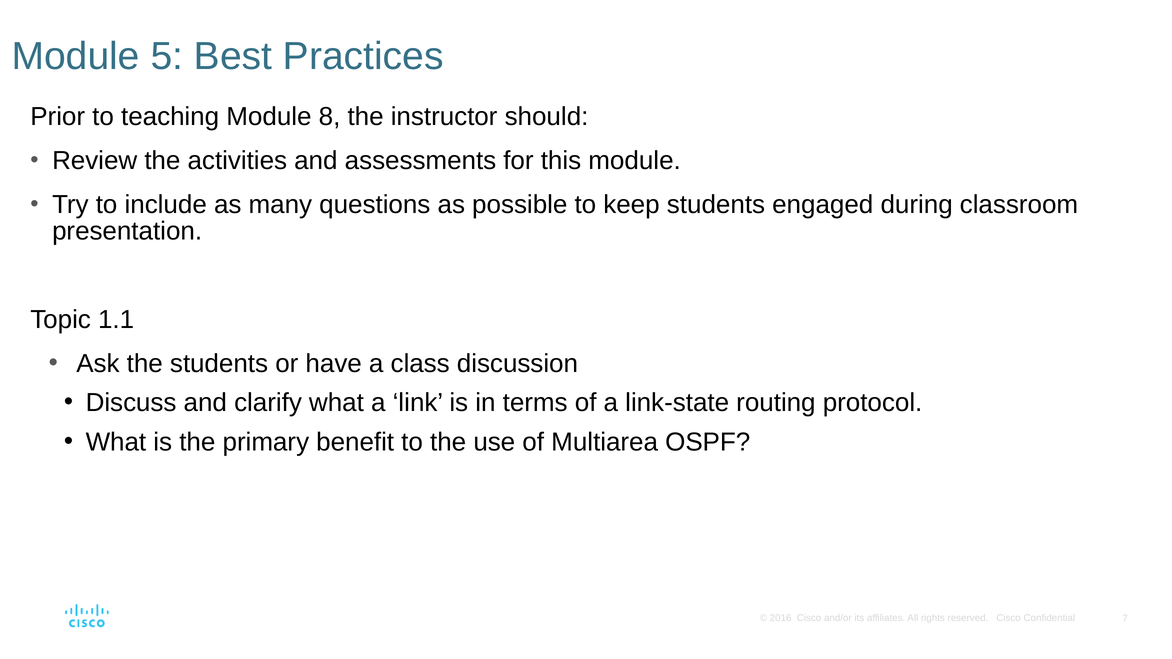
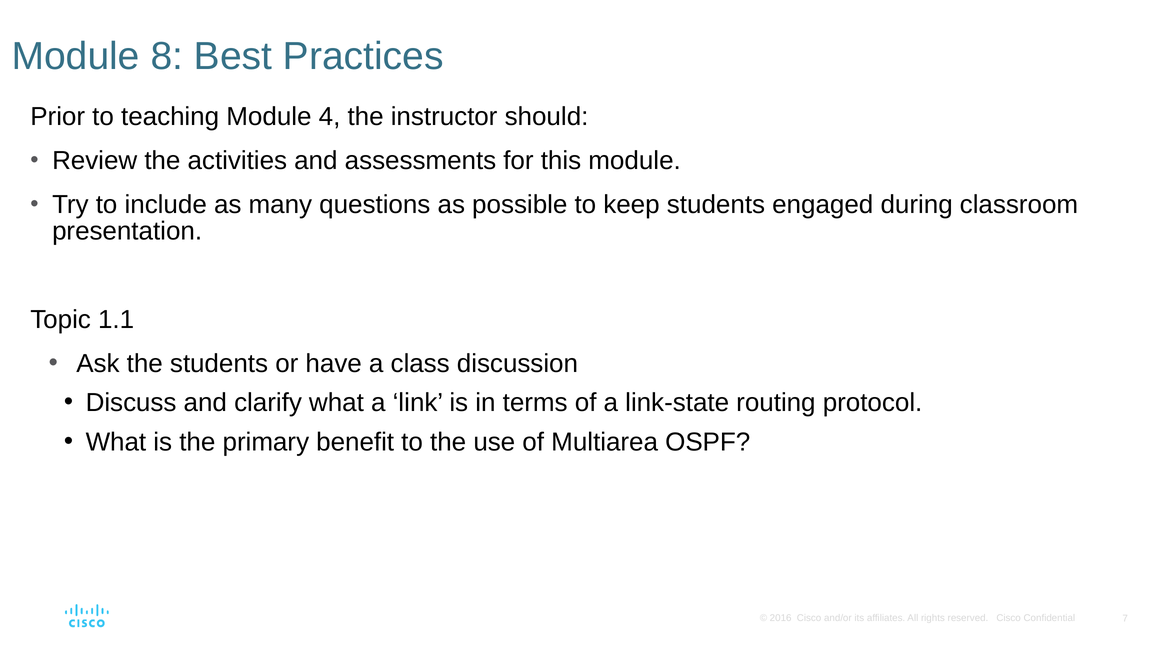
5: 5 -> 8
8: 8 -> 4
